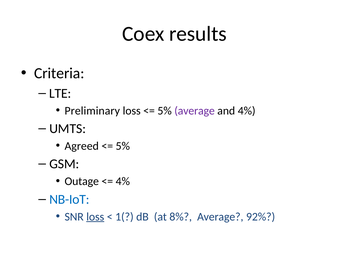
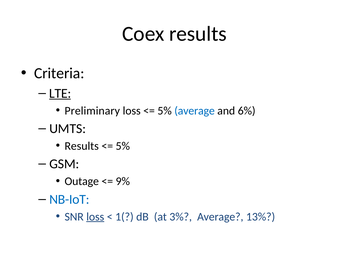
LTE underline: none -> present
average at (195, 111) colour: purple -> blue
and 4%: 4% -> 6%
Agreed at (82, 146): Agreed -> Results
4% at (123, 181): 4% -> 9%
8%: 8% -> 3%
92%: 92% -> 13%
